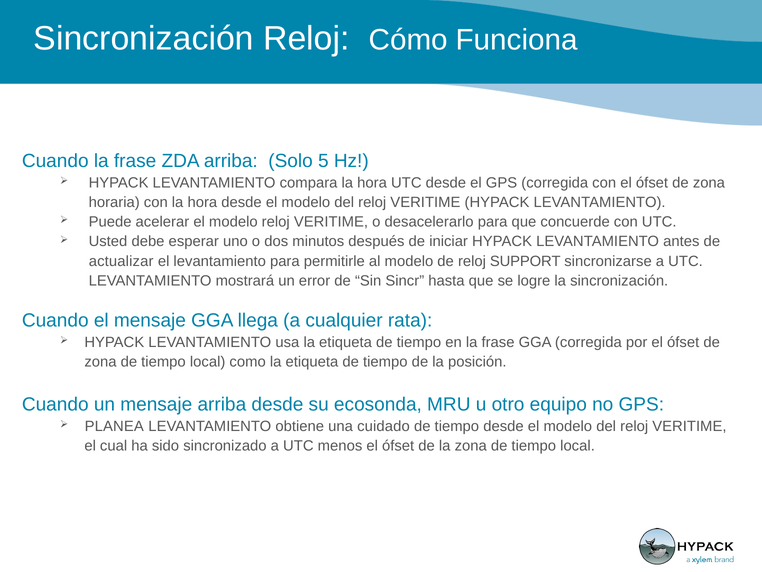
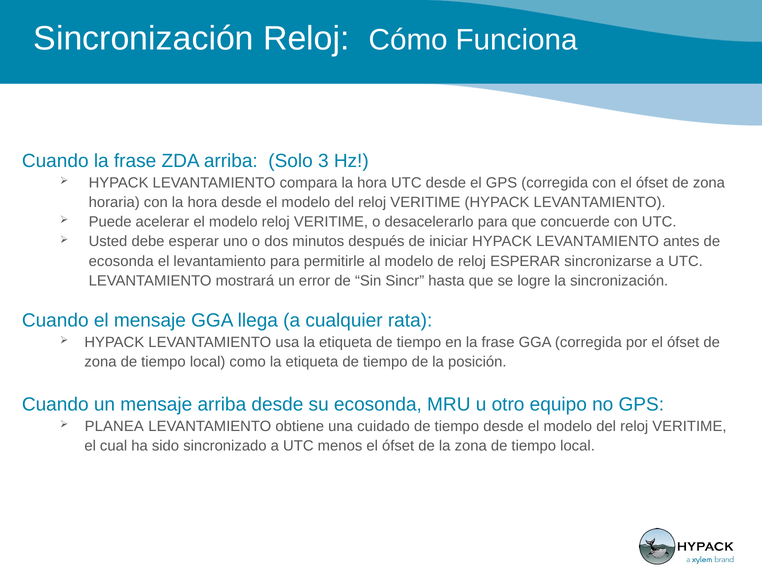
5: 5 -> 3
actualizar at (121, 261): actualizar -> ecosonda
reloj SUPPORT: SUPPORT -> ESPERAR
